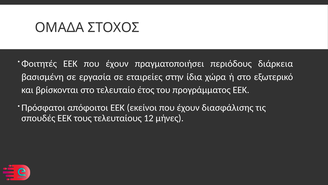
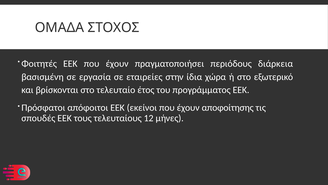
διασφάλισης: διασφάλισης -> αποφοίτησης
